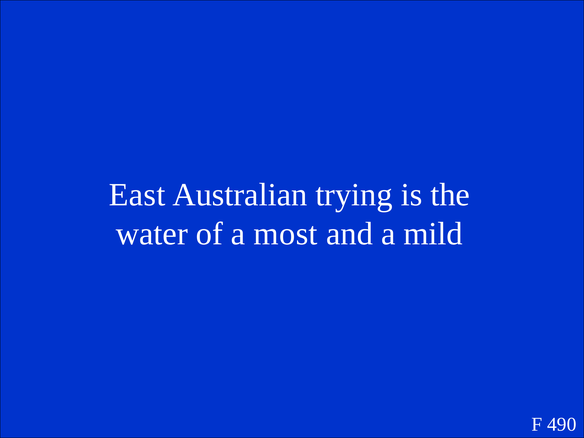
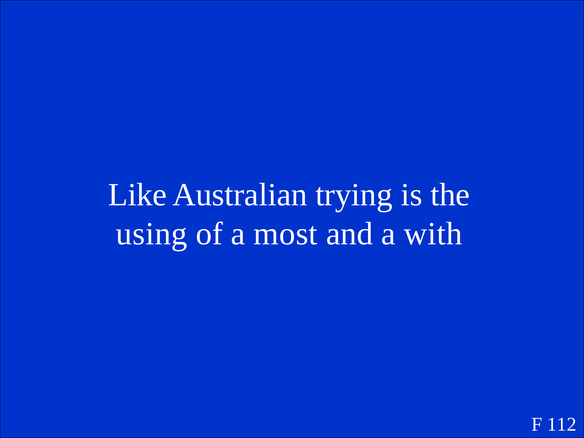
East: East -> Like
water: water -> using
mild: mild -> with
490: 490 -> 112
